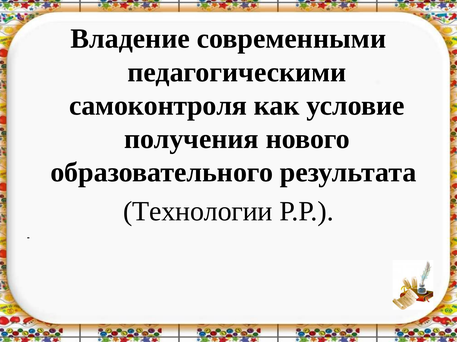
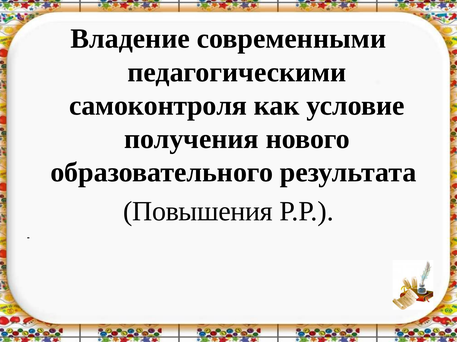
Технологии: Технологии -> Повышения
